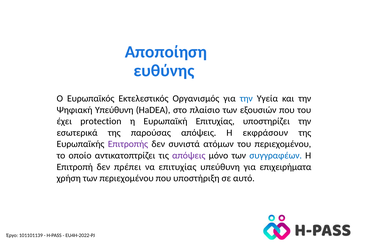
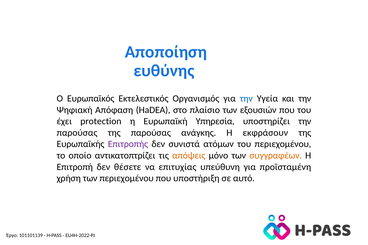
Ψηφιακή Υπεύθυνη: Υπεύθυνη -> Απόφαση
Ευρωπαϊκή Επιτυχίας: Επιτυχίας -> Υπηρεσία
εσωτερικά at (77, 133): εσωτερικά -> παρούσας
παρούσας απόψεις: απόψεις -> ανάγκης
απόψεις at (189, 156) colour: purple -> orange
συγγραφέων colour: blue -> orange
πρέπει: πρέπει -> θέσετε
επιχειρήματα: επιχειρήματα -> προϊσταμένη
